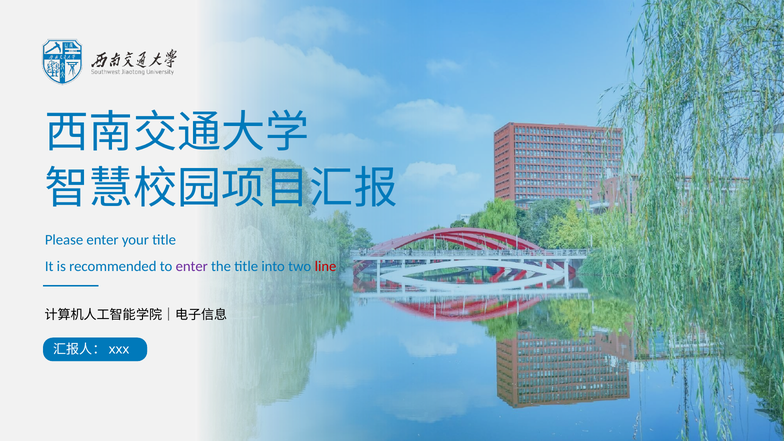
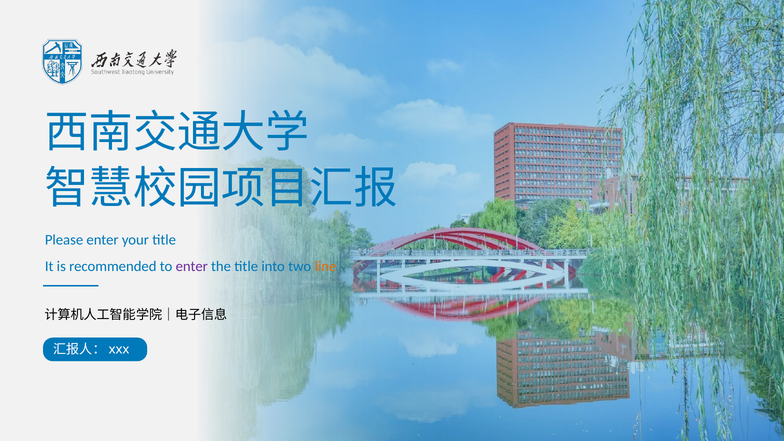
line colour: red -> orange
